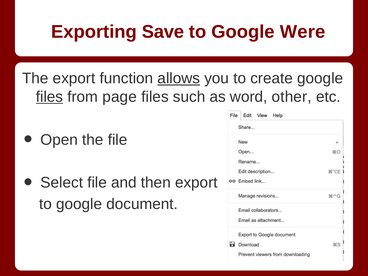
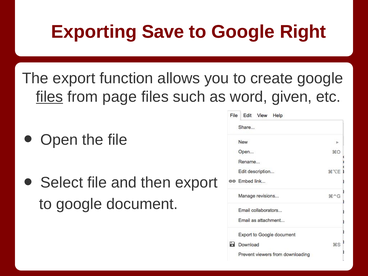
Were: Were -> Right
allows underline: present -> none
other: other -> given
